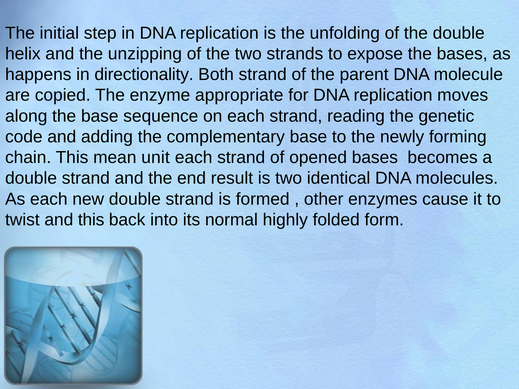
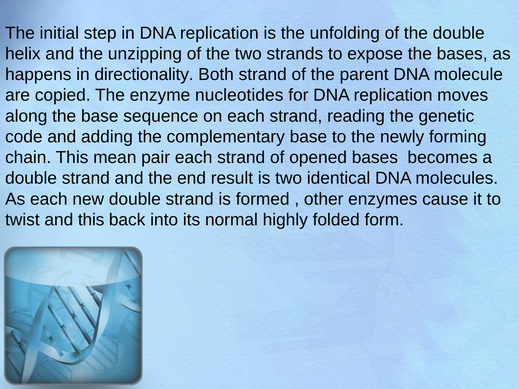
appropriate: appropriate -> nucleotides
unit: unit -> pair
